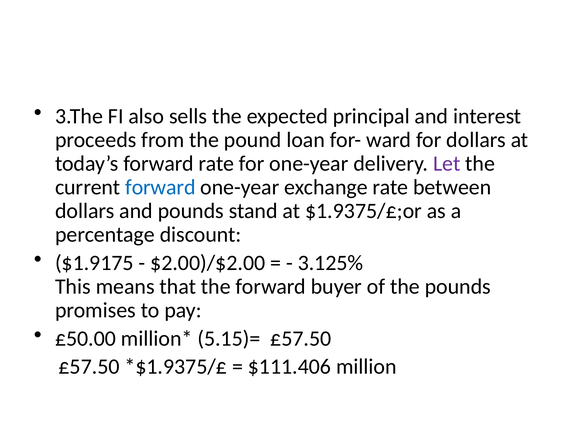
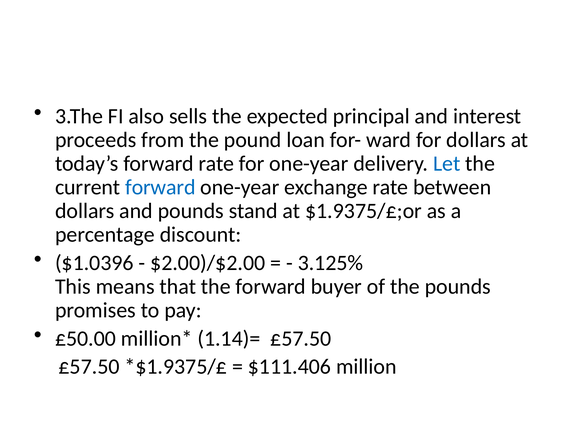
Let colour: purple -> blue
$1.9175: $1.9175 -> $1.0396
5.15)=: 5.15)= -> 1.14)=
